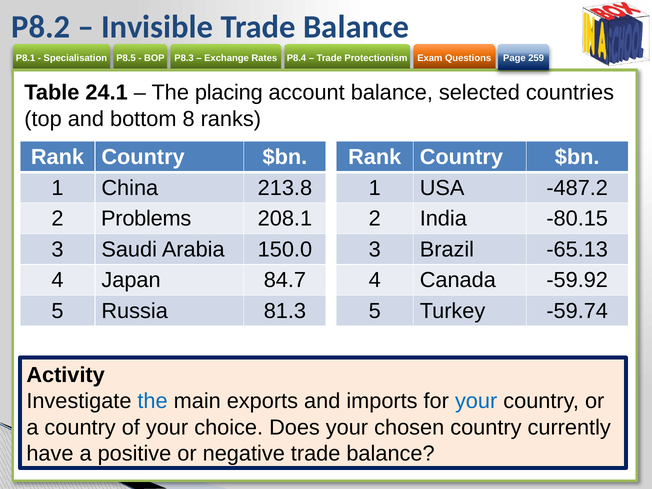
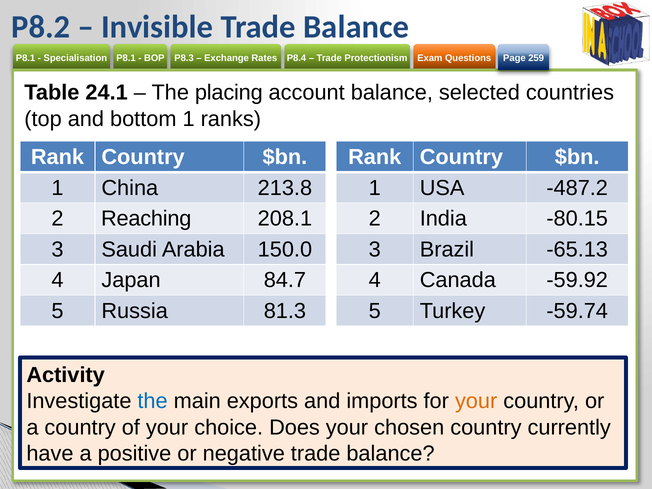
P8.5 at (126, 58): P8.5 -> P8.1
bottom 8: 8 -> 1
Problems: Problems -> Reaching
your at (476, 401) colour: blue -> orange
